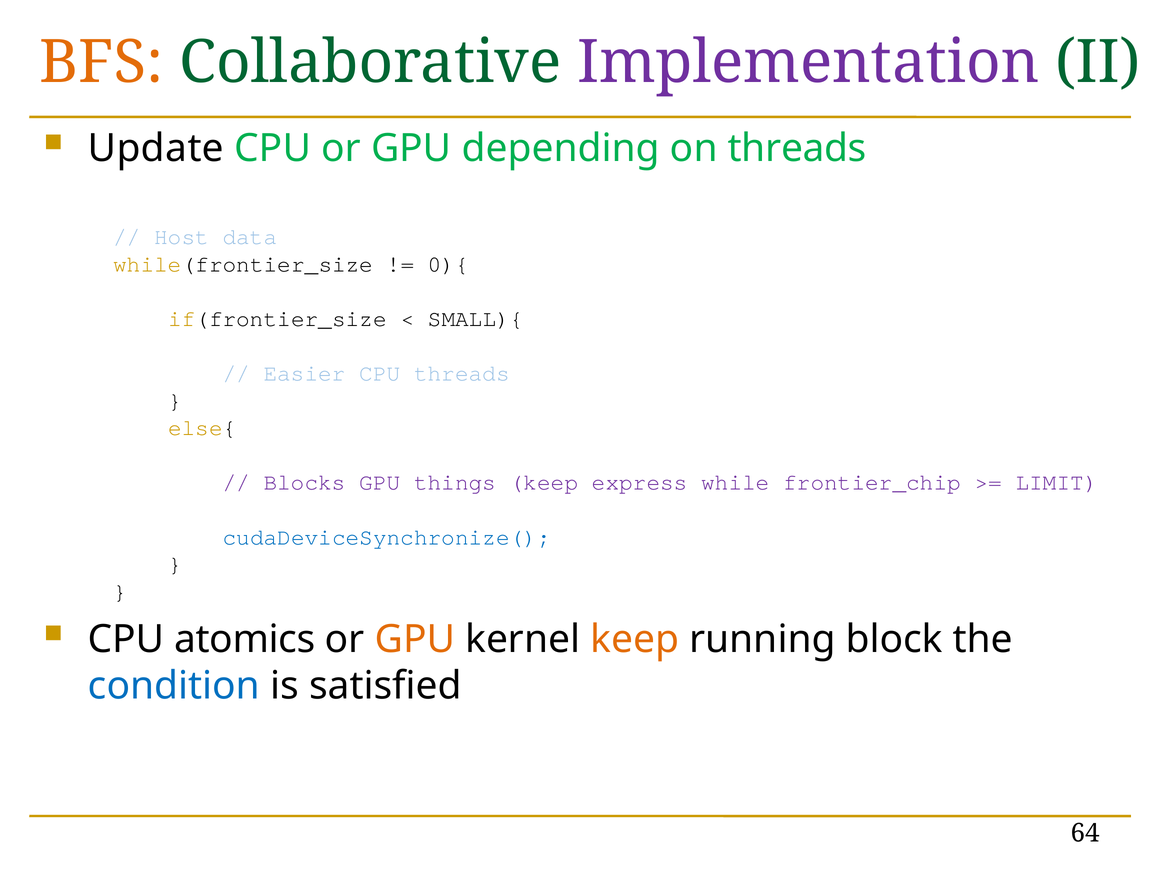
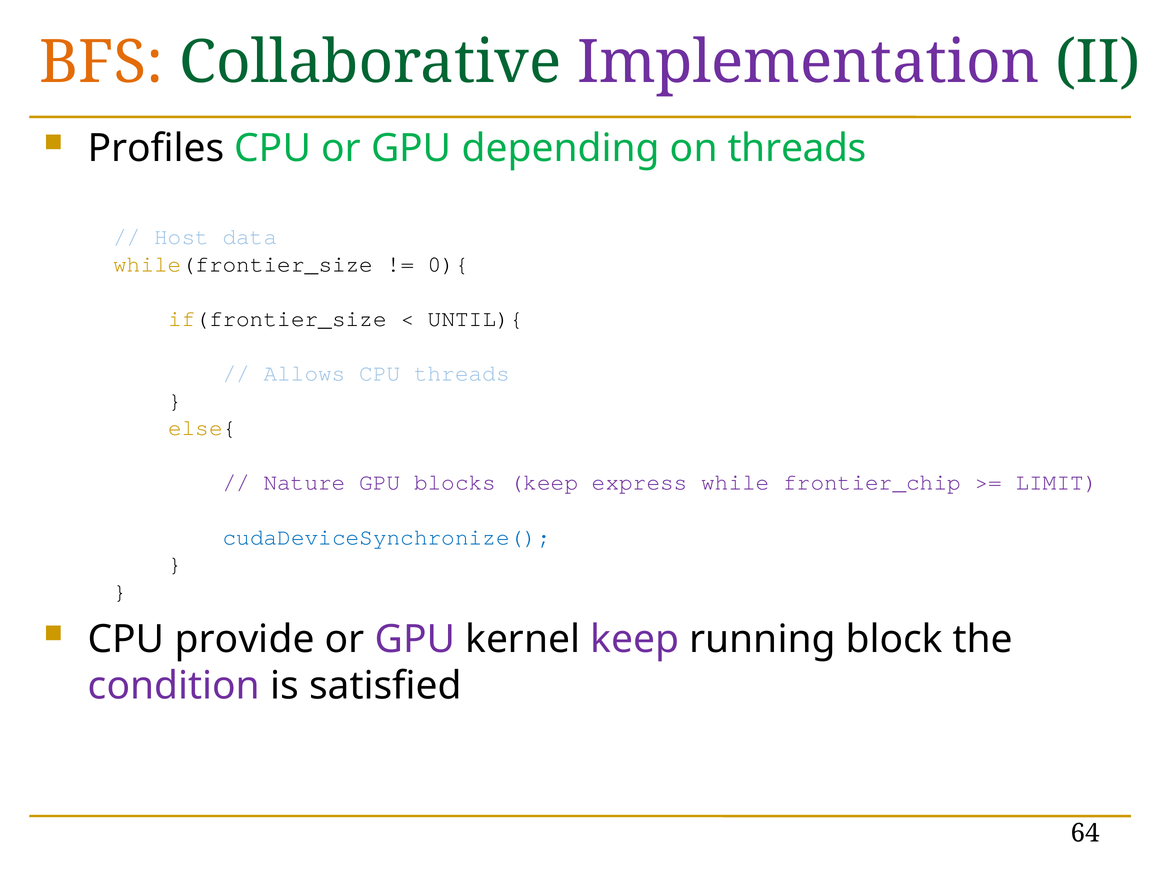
Update: Update -> Profiles
SMALL){: SMALL){ -> UNTIL){
Easier: Easier -> Allows
Blocks: Blocks -> Nature
things: things -> blocks
atomics: atomics -> provide
GPU at (415, 640) colour: orange -> purple
keep at (635, 640) colour: orange -> purple
condition colour: blue -> purple
